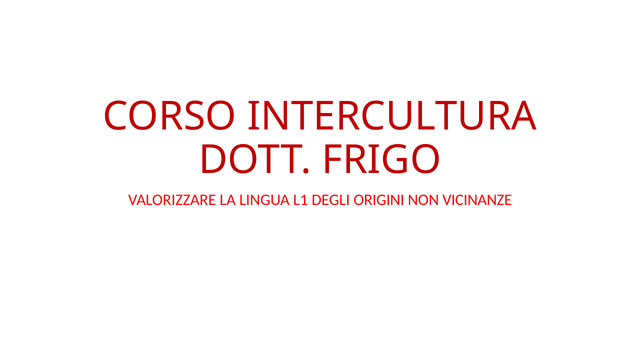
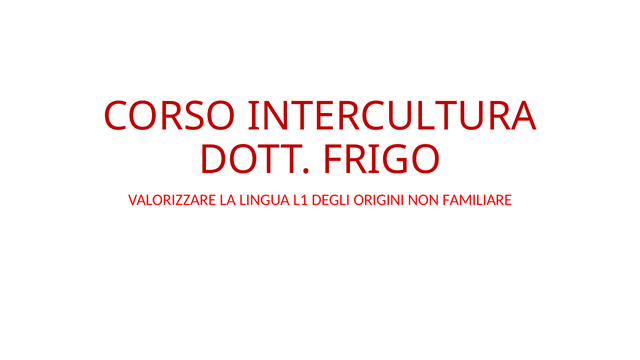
VICINANZE: VICINANZE -> FAMILIARE
